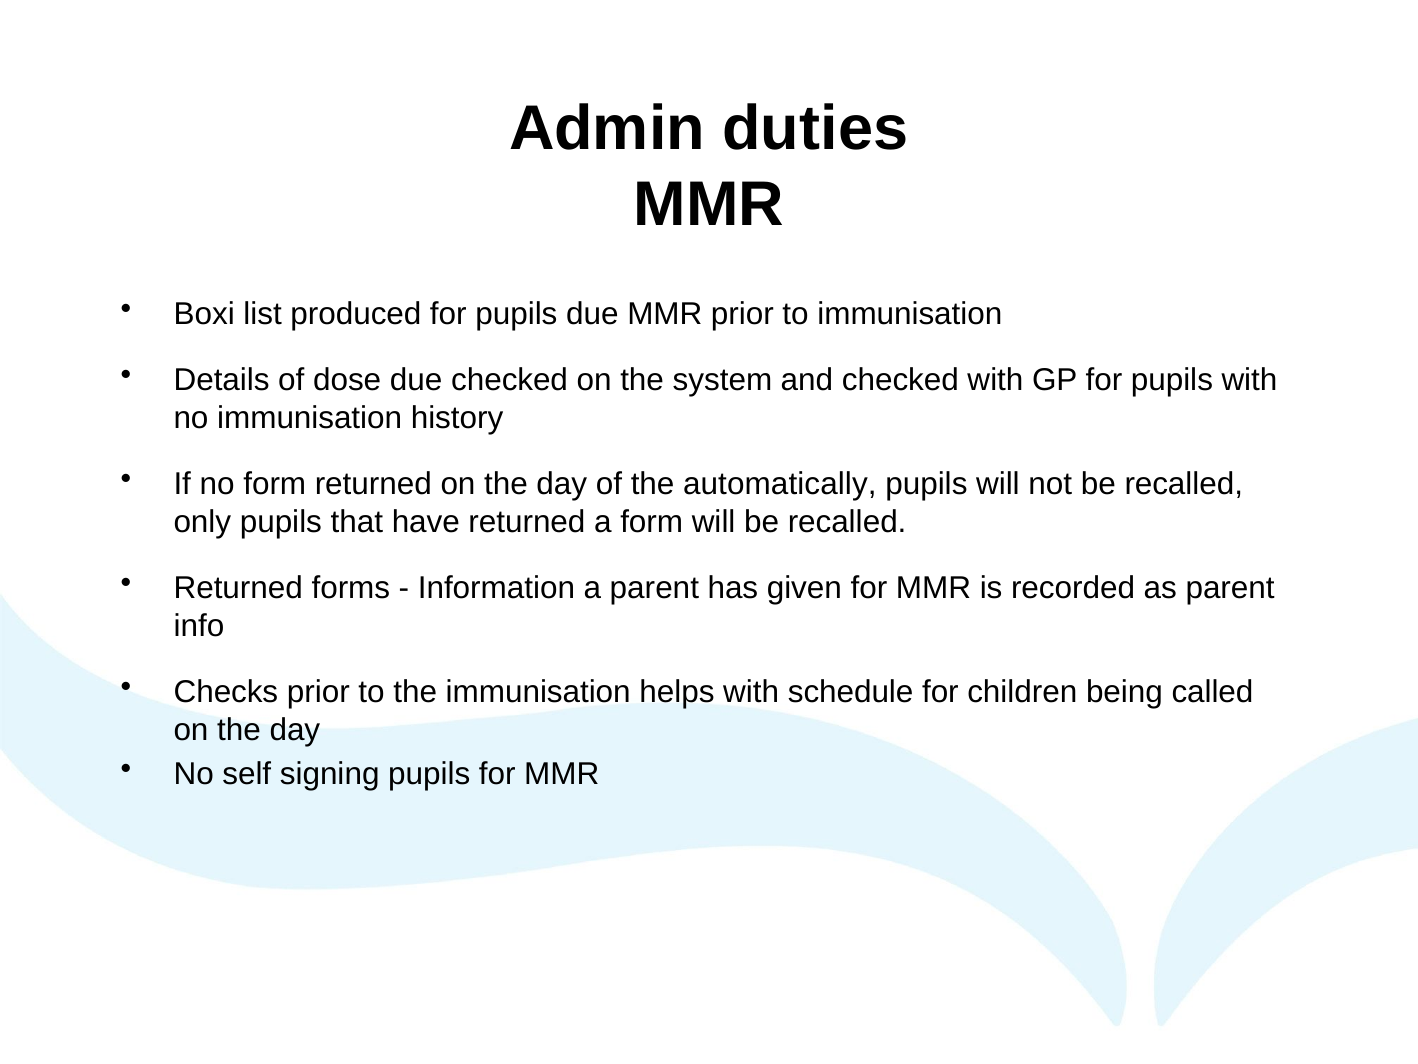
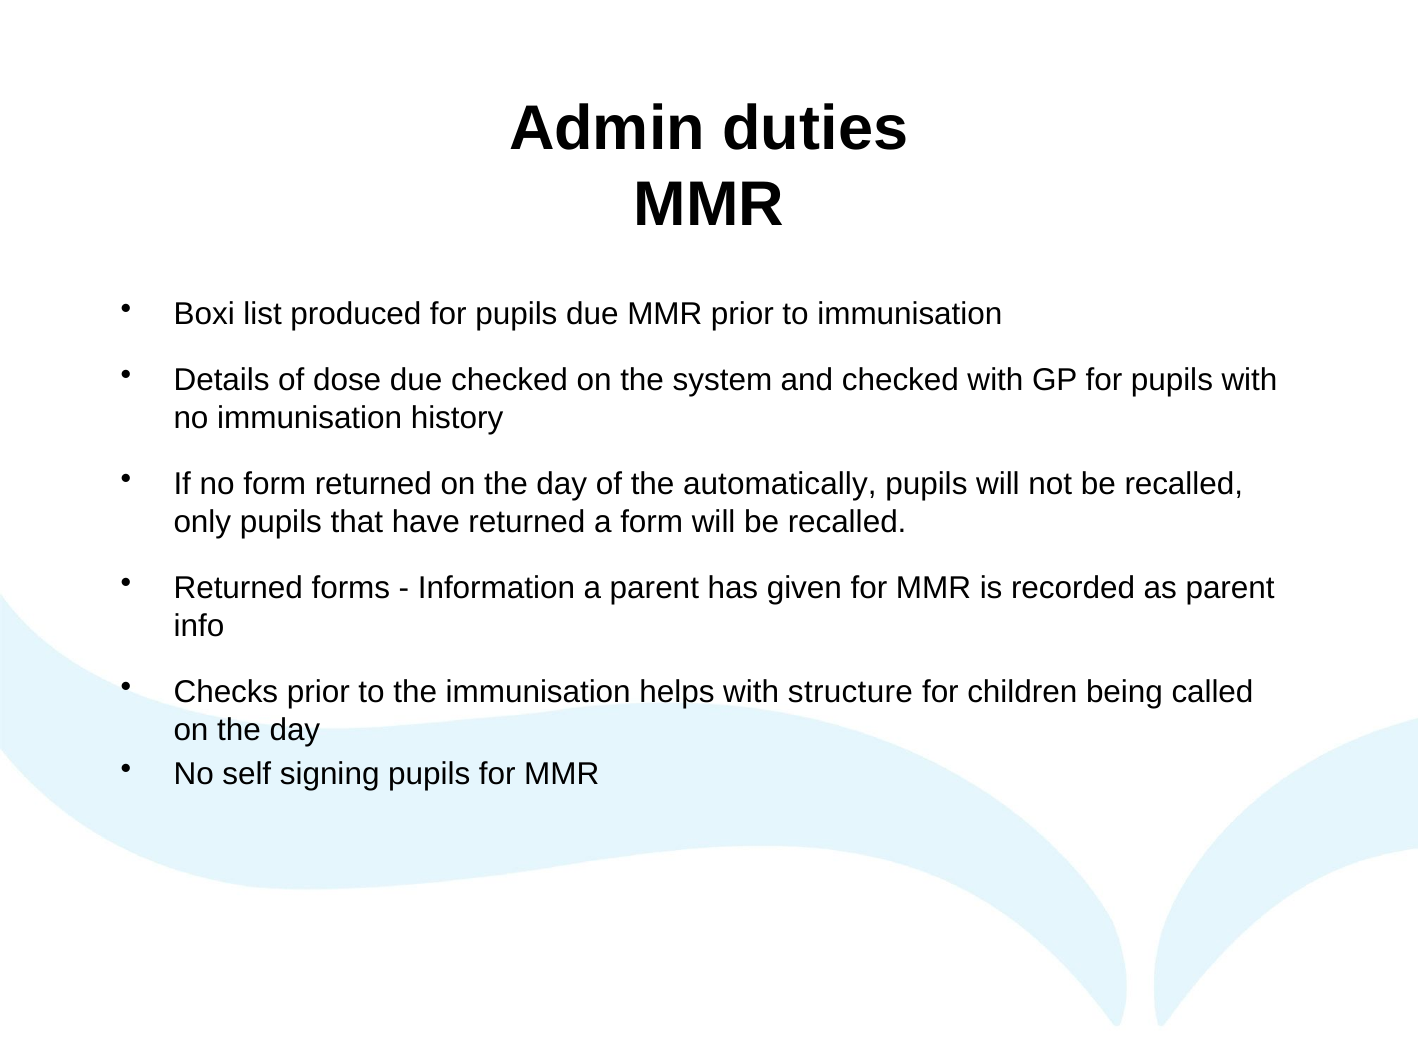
schedule: schedule -> structure
